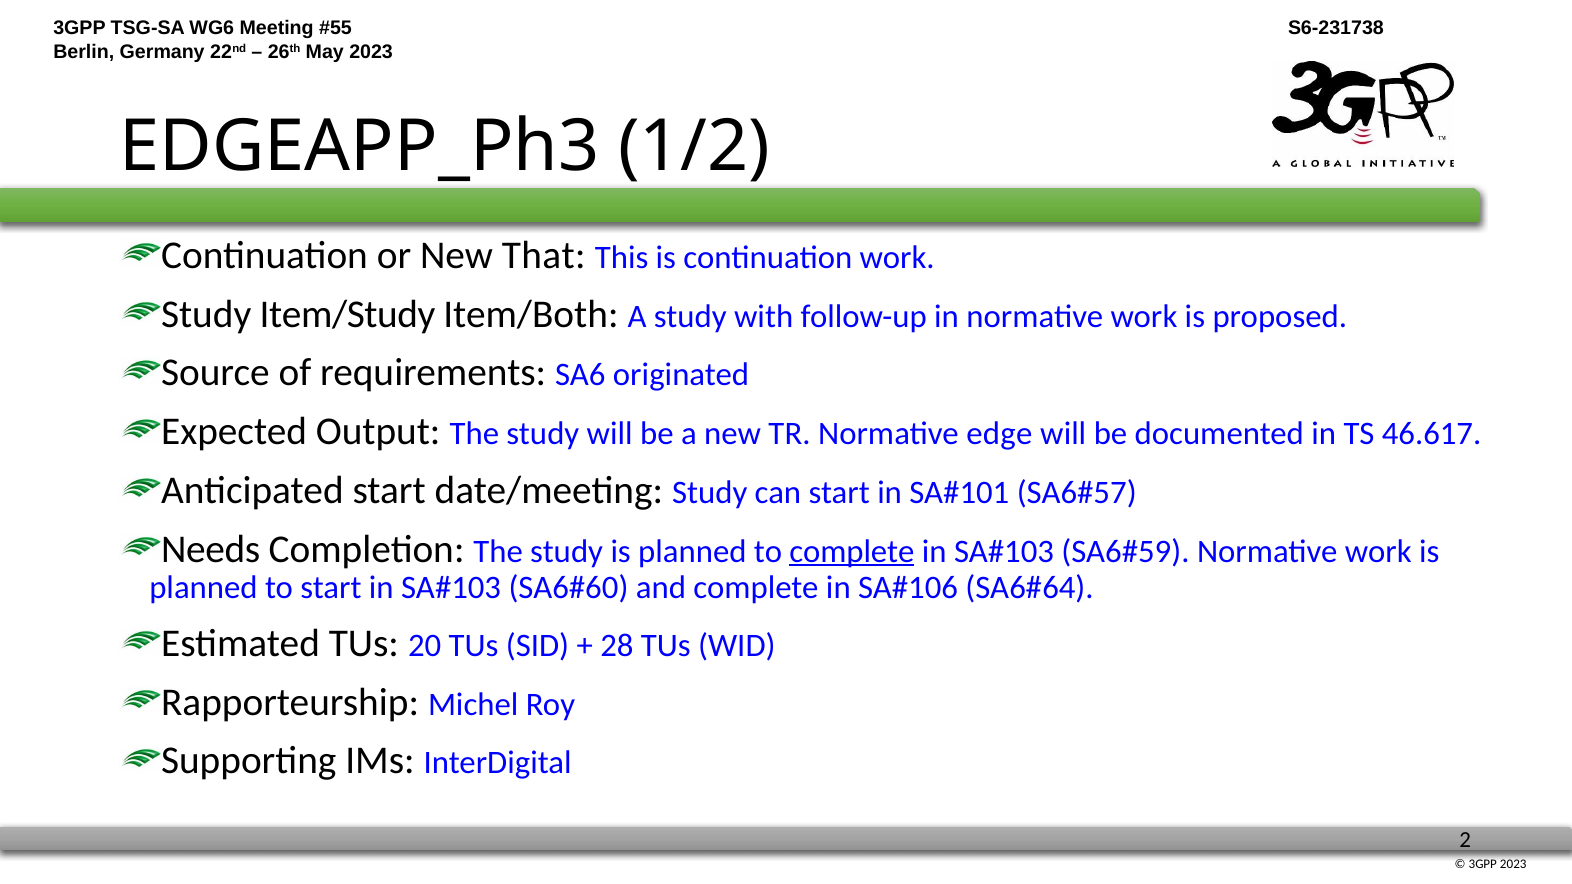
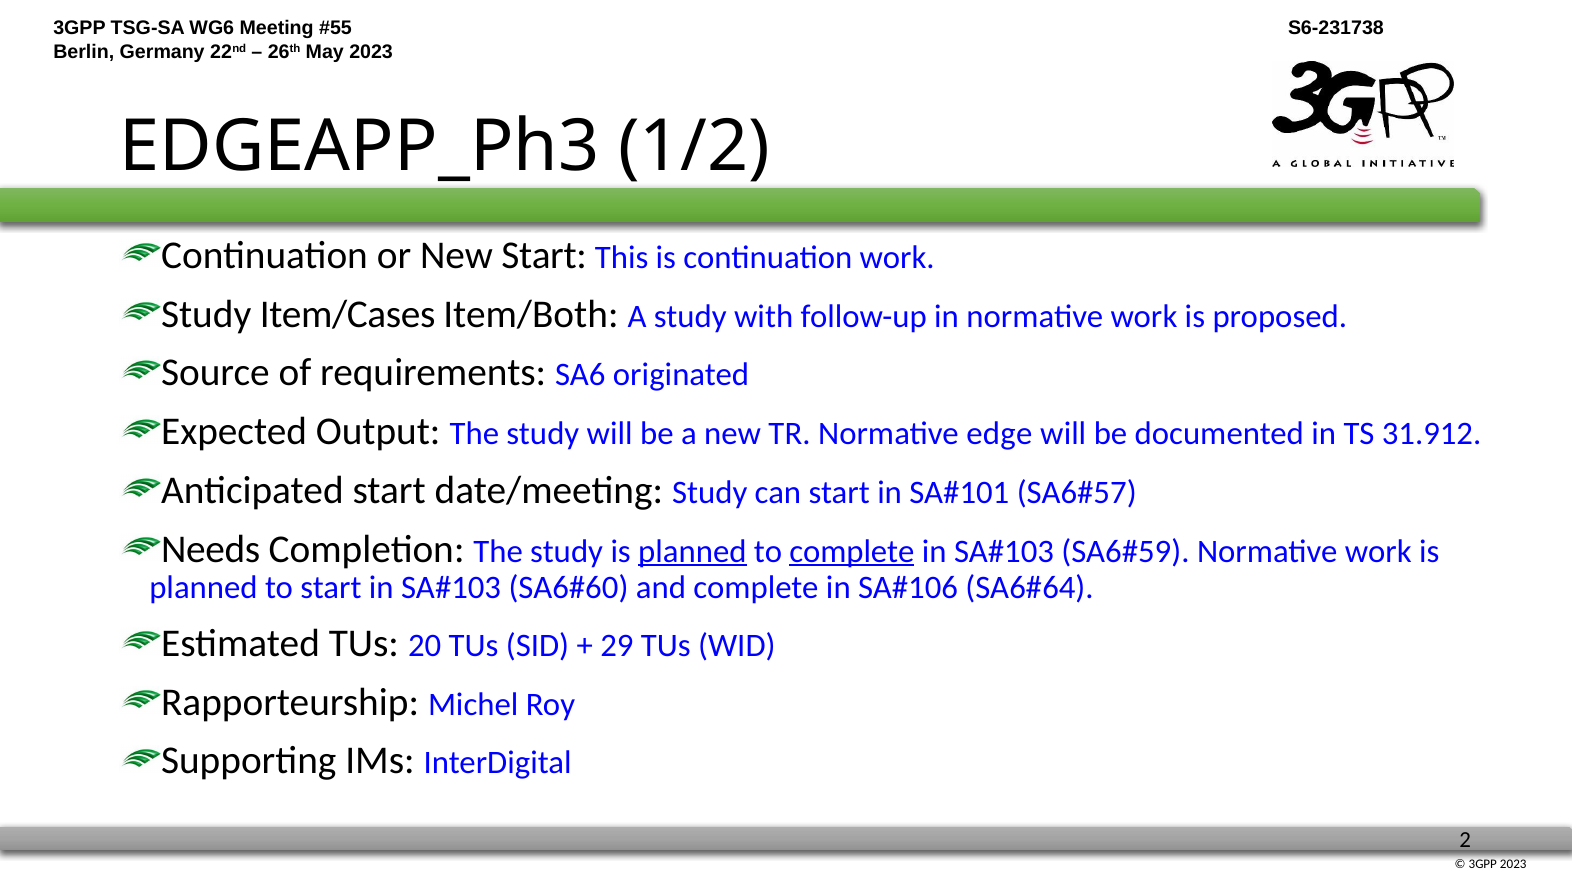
New That: That -> Start
Item/Study: Item/Study -> Item/Cases
46.617: 46.617 -> 31.912
planned at (692, 552) underline: none -> present
28: 28 -> 29
